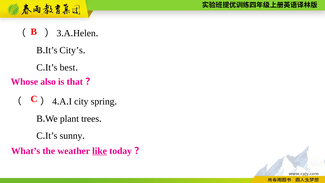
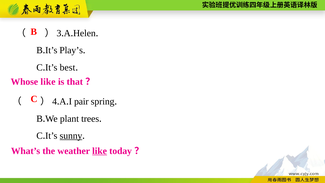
City’s: City’s -> Play’s
Whose also: also -> like
city: city -> pair
sunny underline: none -> present
